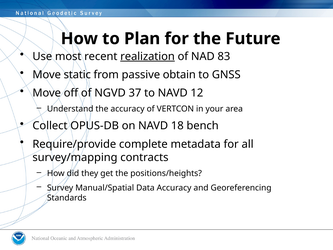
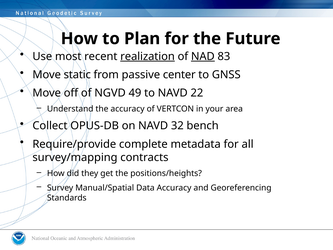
NAD underline: none -> present
obtain: obtain -> center
37: 37 -> 49
12: 12 -> 22
18: 18 -> 32
